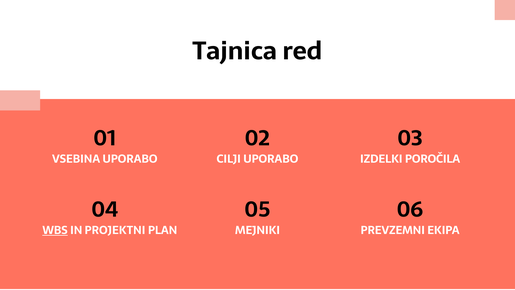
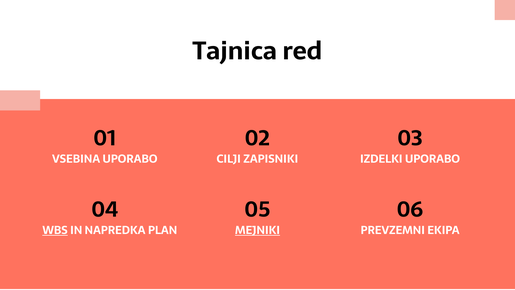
CILJI UPORABO: UPORABO -> ZAPISNIKI
IZDELKI POROČILA: POROČILA -> UPORABO
PROJEKTNI: PROJEKTNI -> NAPREDKA
MEJNIKI underline: none -> present
